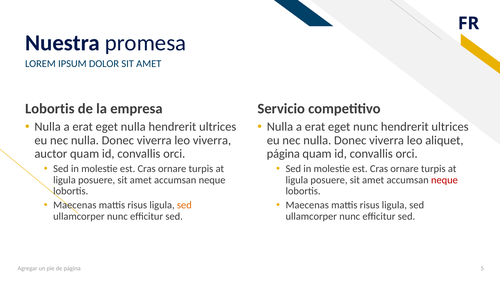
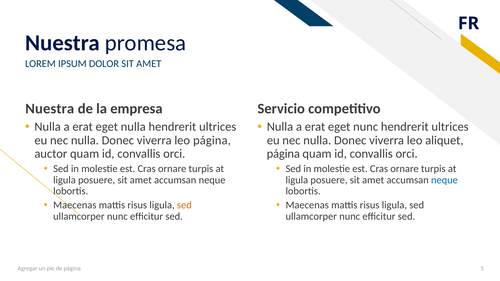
Lobortis at (50, 109): Lobortis -> Nuestra
leo viverra: viverra -> página
neque at (444, 180) colour: red -> blue
